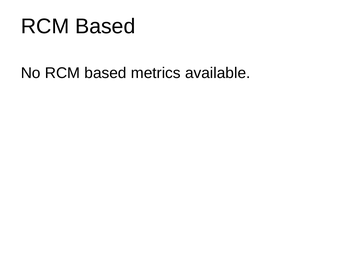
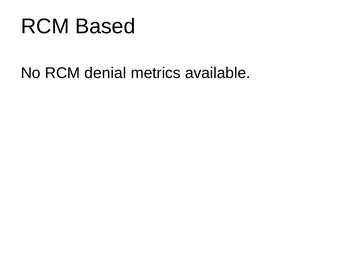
No RCM based: based -> denial
